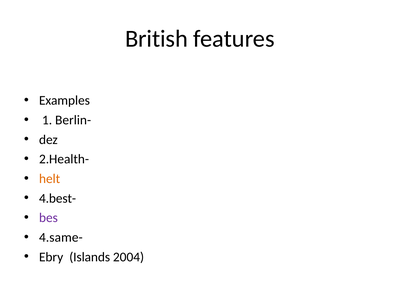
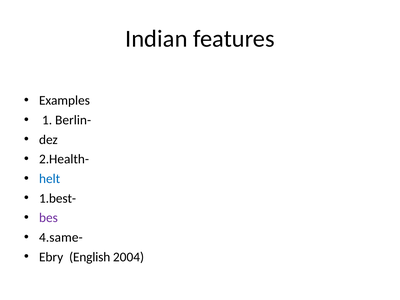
British: British -> Indian
helt colour: orange -> blue
4.best-: 4.best- -> 1.best-
Islands: Islands -> English
